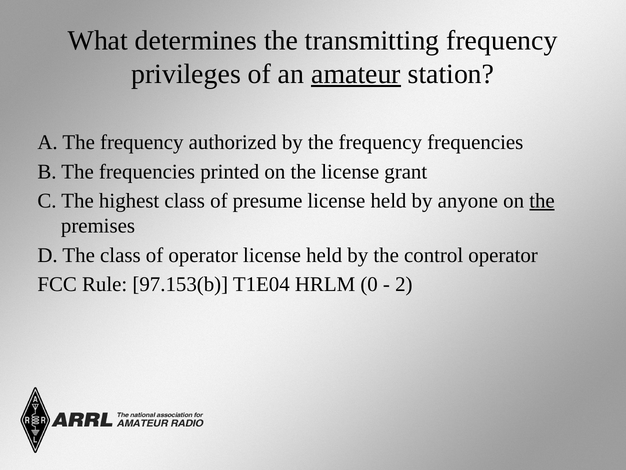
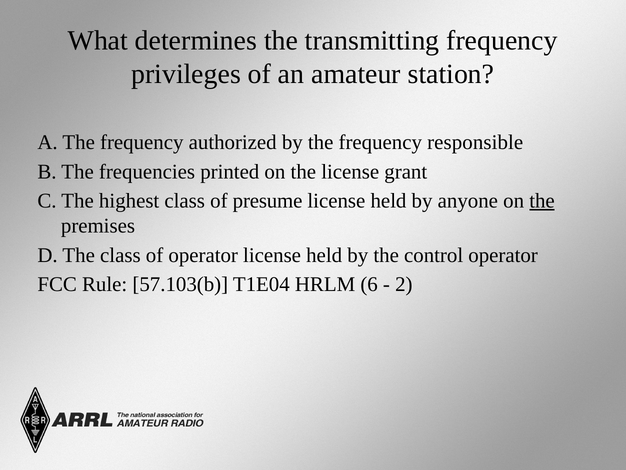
amateur underline: present -> none
frequency frequencies: frequencies -> responsible
97.153(b: 97.153(b -> 57.103(b
0: 0 -> 6
